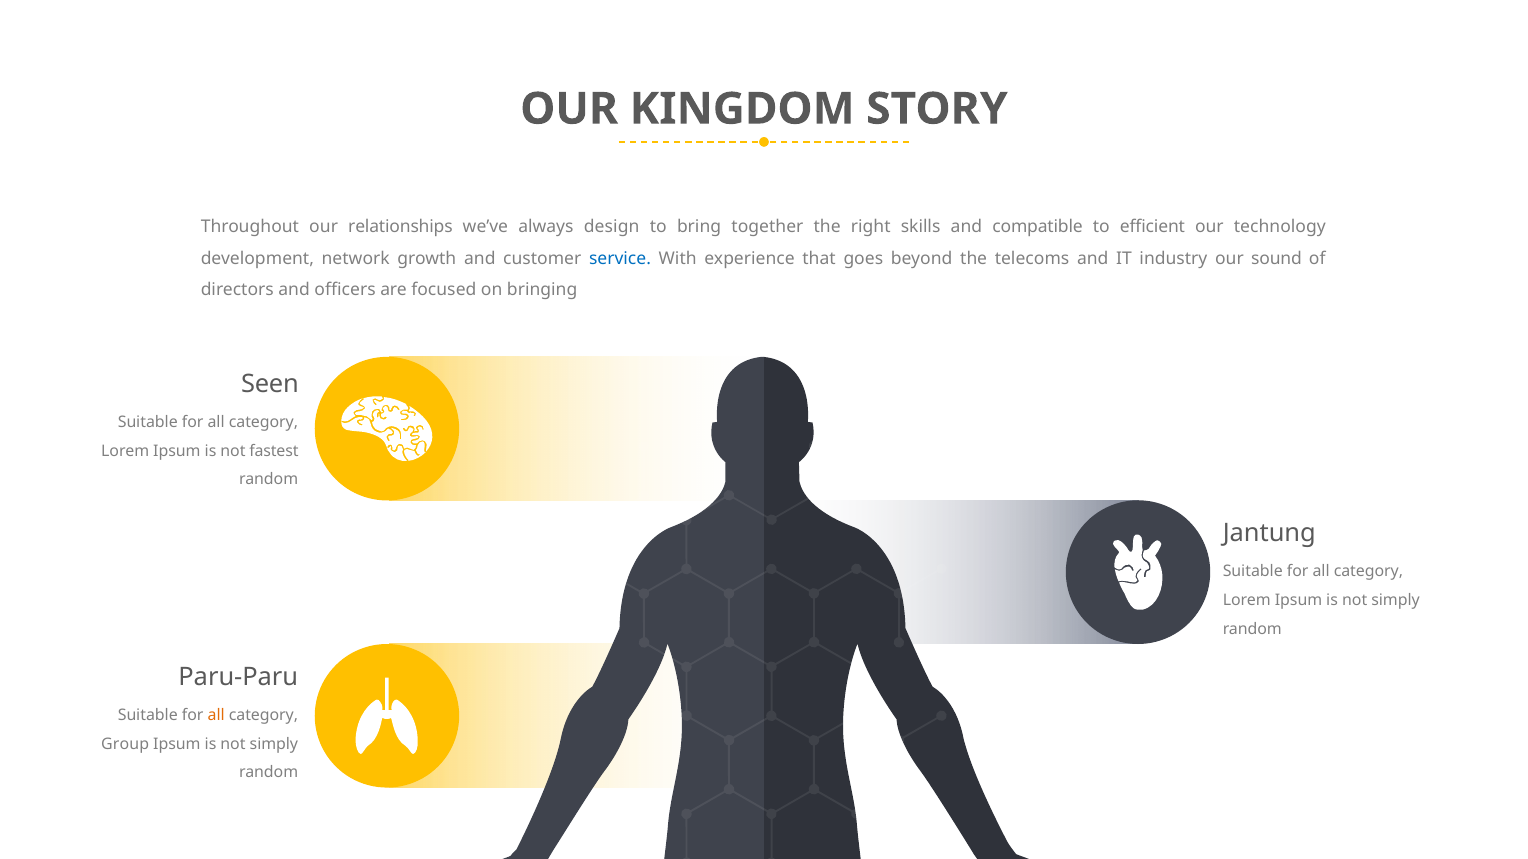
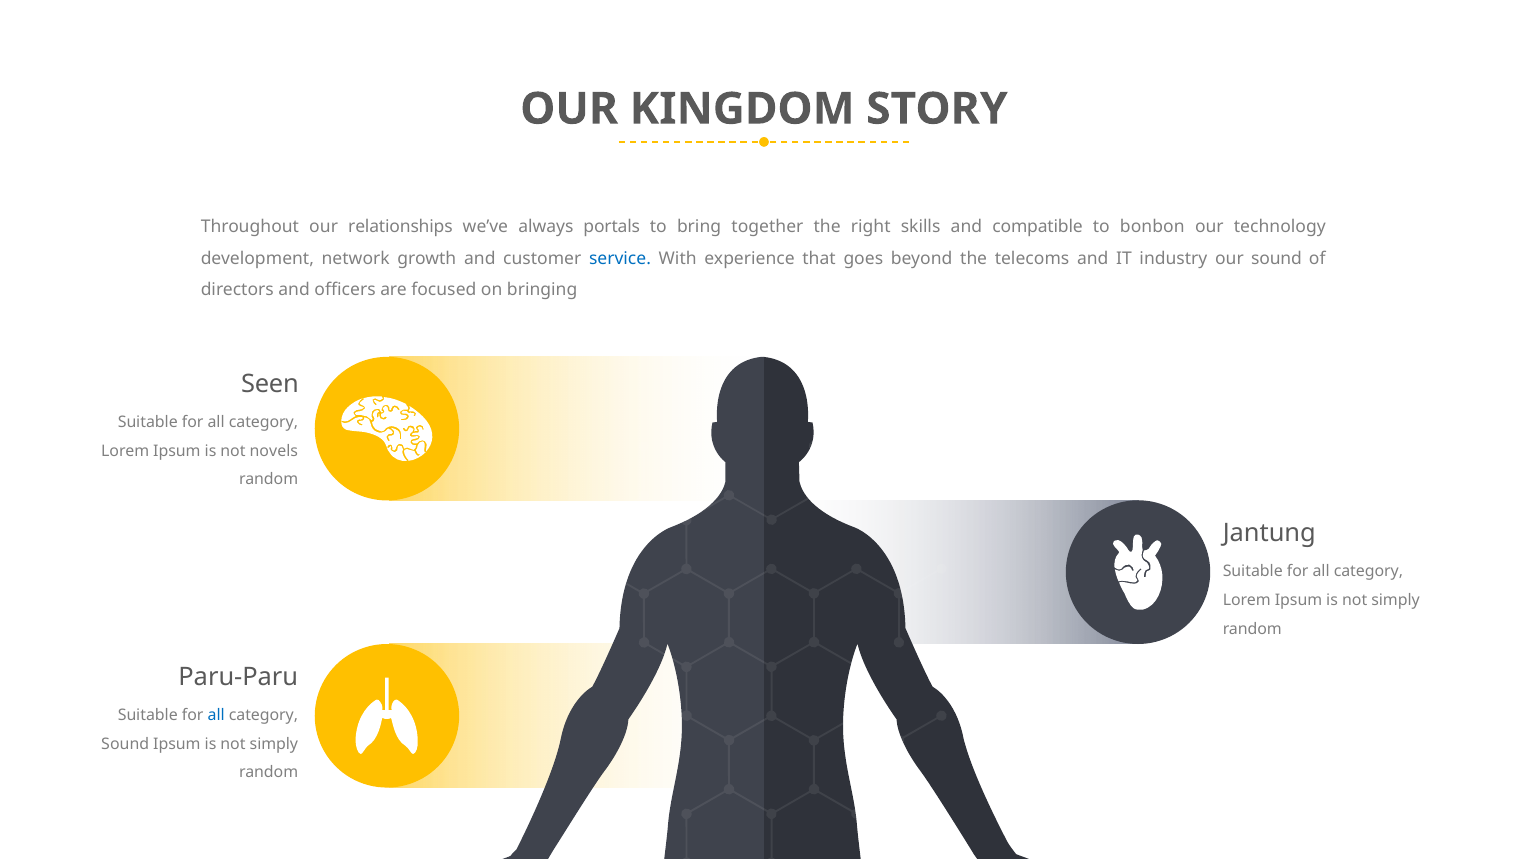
design: design -> portals
efficient: efficient -> bonbon
fastest: fastest -> novels
all at (216, 716) colour: orange -> blue
Group at (125, 744): Group -> Sound
